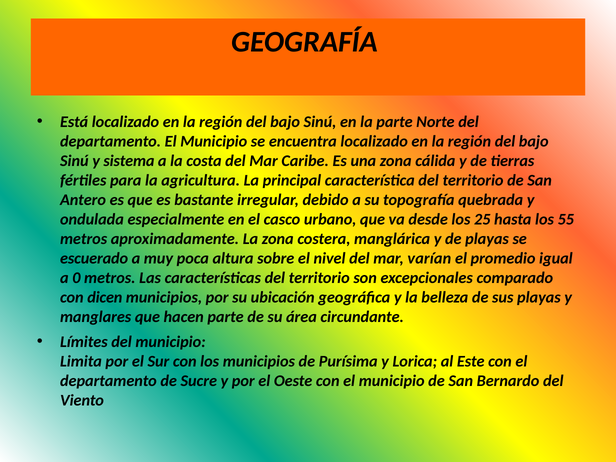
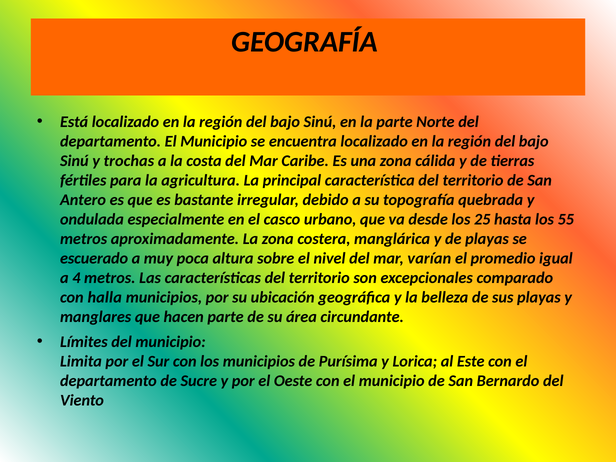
sistema: sistema -> trochas
0: 0 -> 4
dicen: dicen -> halla
